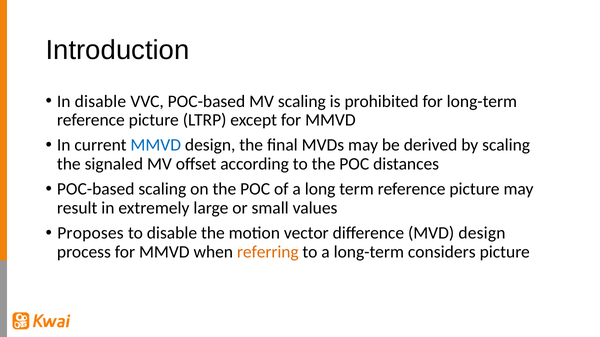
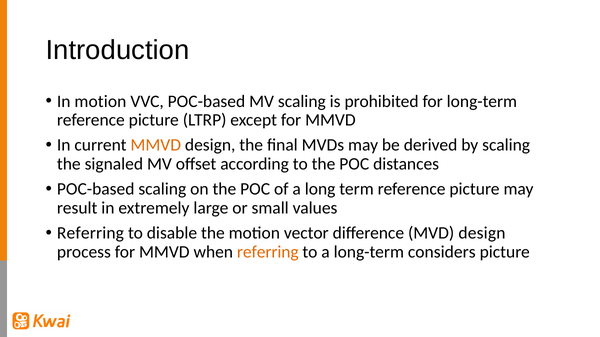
In disable: disable -> motion
MMVD at (156, 145) colour: blue -> orange
Proposes at (90, 233): Proposes -> Referring
